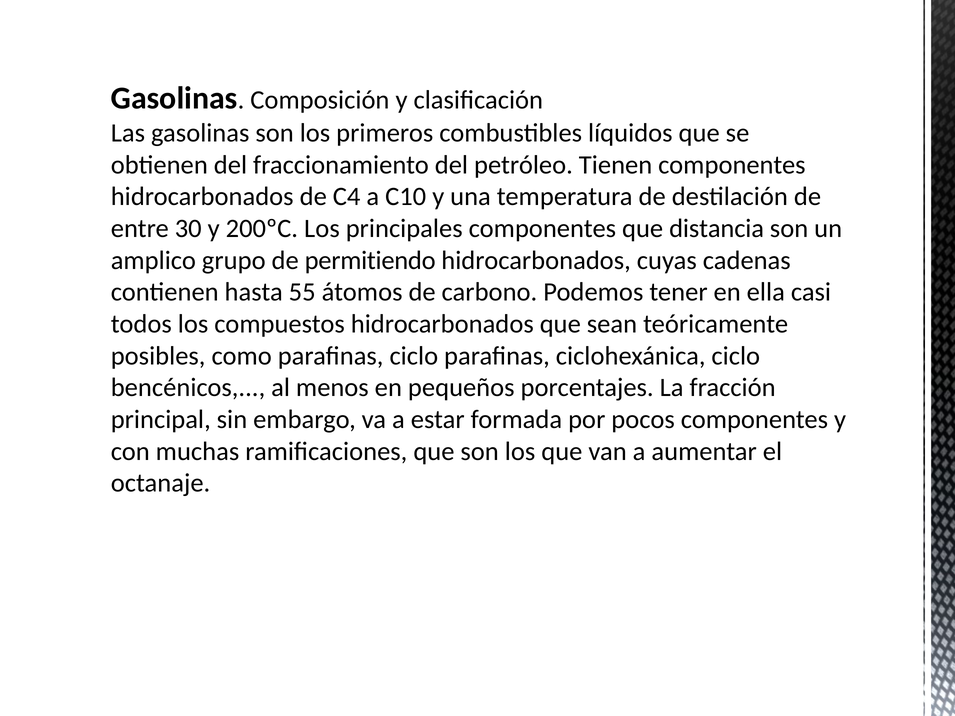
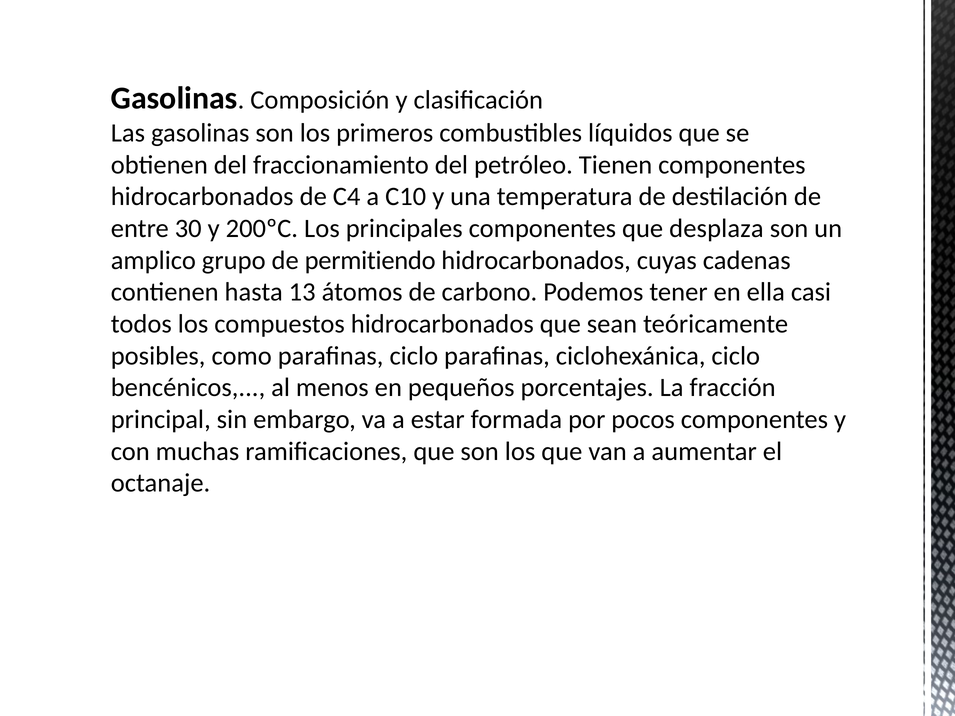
distancia: distancia -> desplaza
55: 55 -> 13
